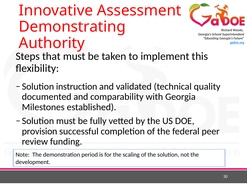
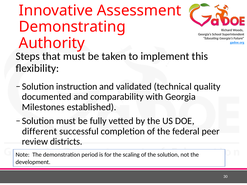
provision: provision -> different
funding: funding -> districts
